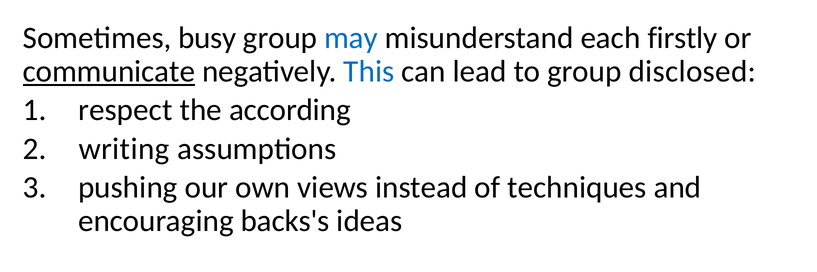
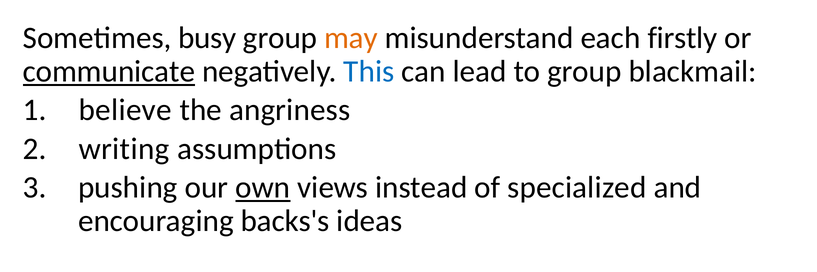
may colour: blue -> orange
disclosed: disclosed -> blackmail
respect: respect -> believe
according: according -> angriness
own underline: none -> present
techniques: techniques -> specialized
